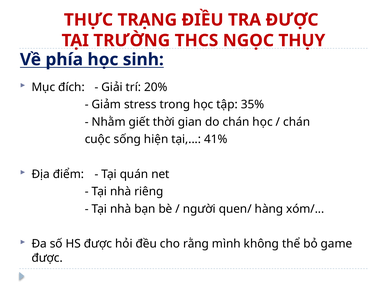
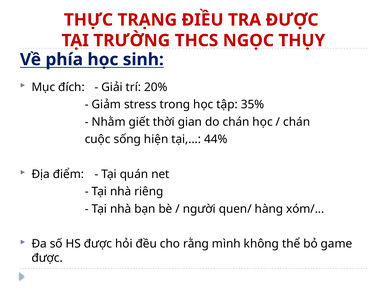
41%: 41% -> 44%
